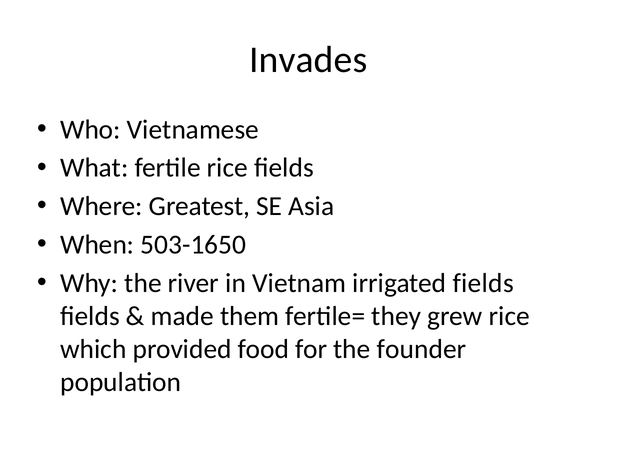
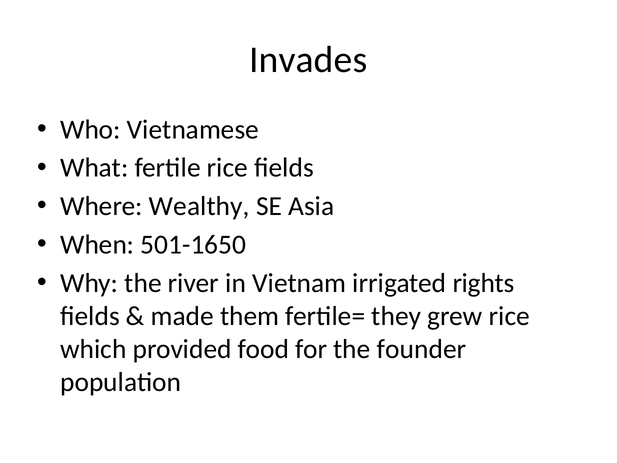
Greatest: Greatest -> Wealthy
503-1650: 503-1650 -> 501-1650
irrigated fields: fields -> rights
